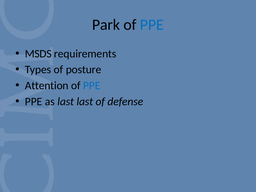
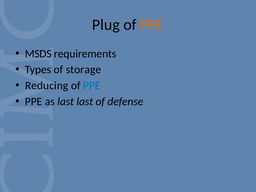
Park: Park -> Plug
PPE at (152, 25) colour: blue -> orange
posture: posture -> storage
Attention: Attention -> Reducing
